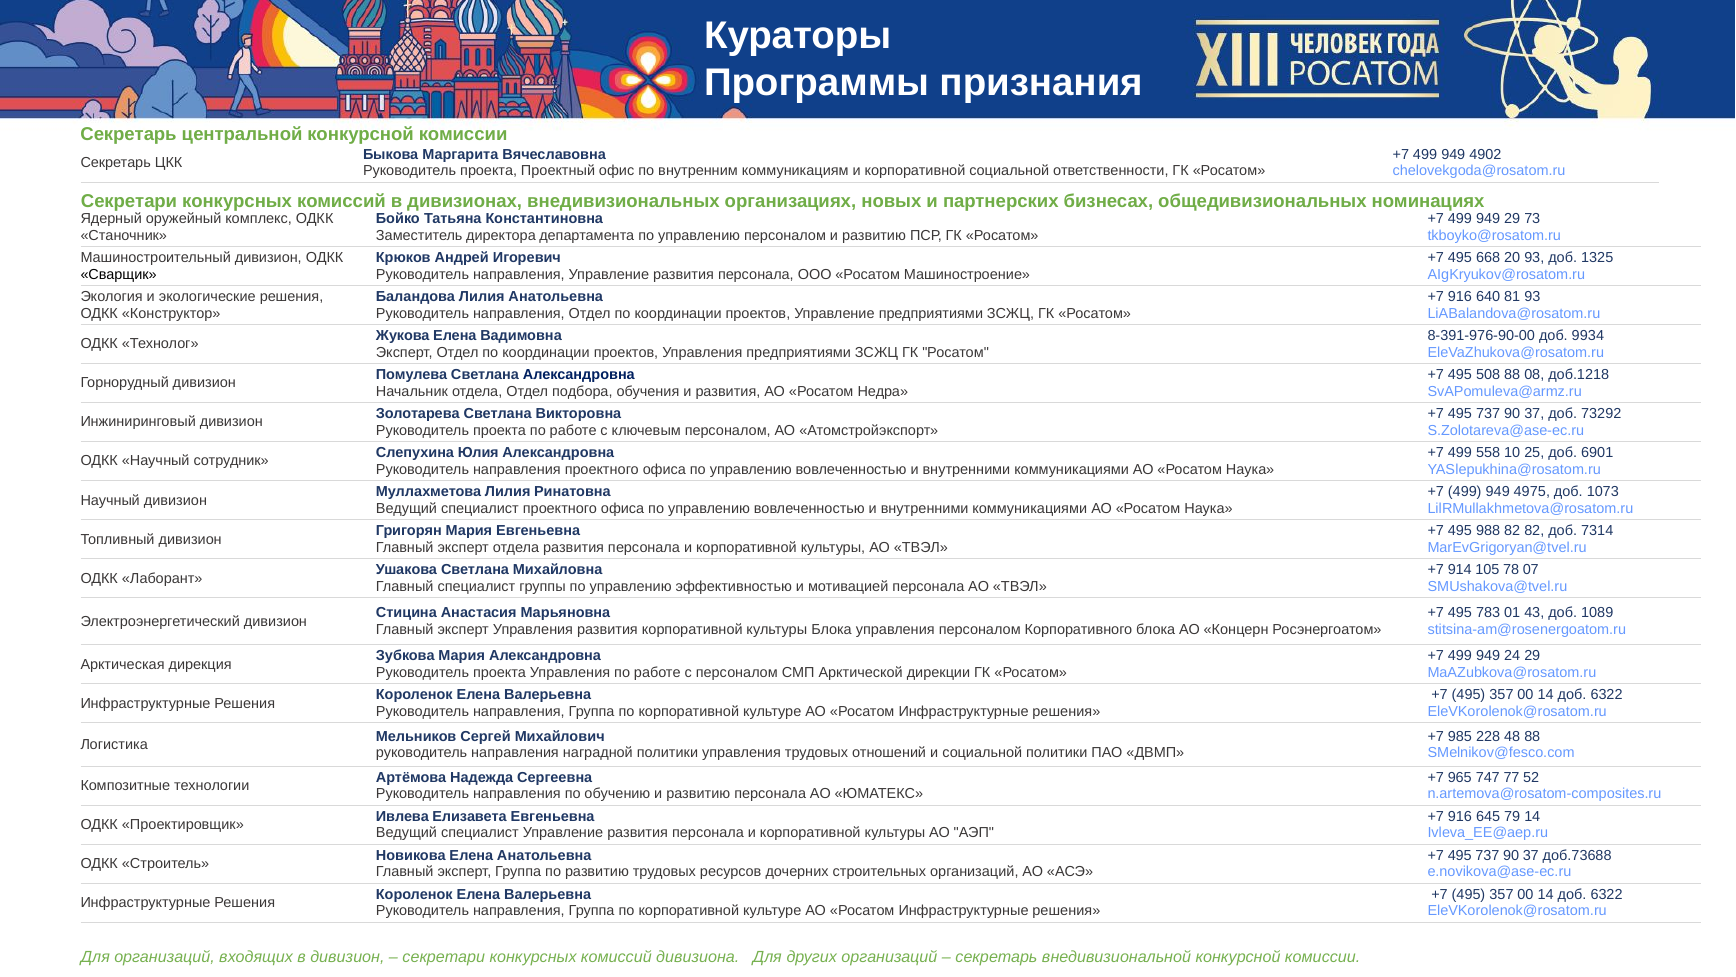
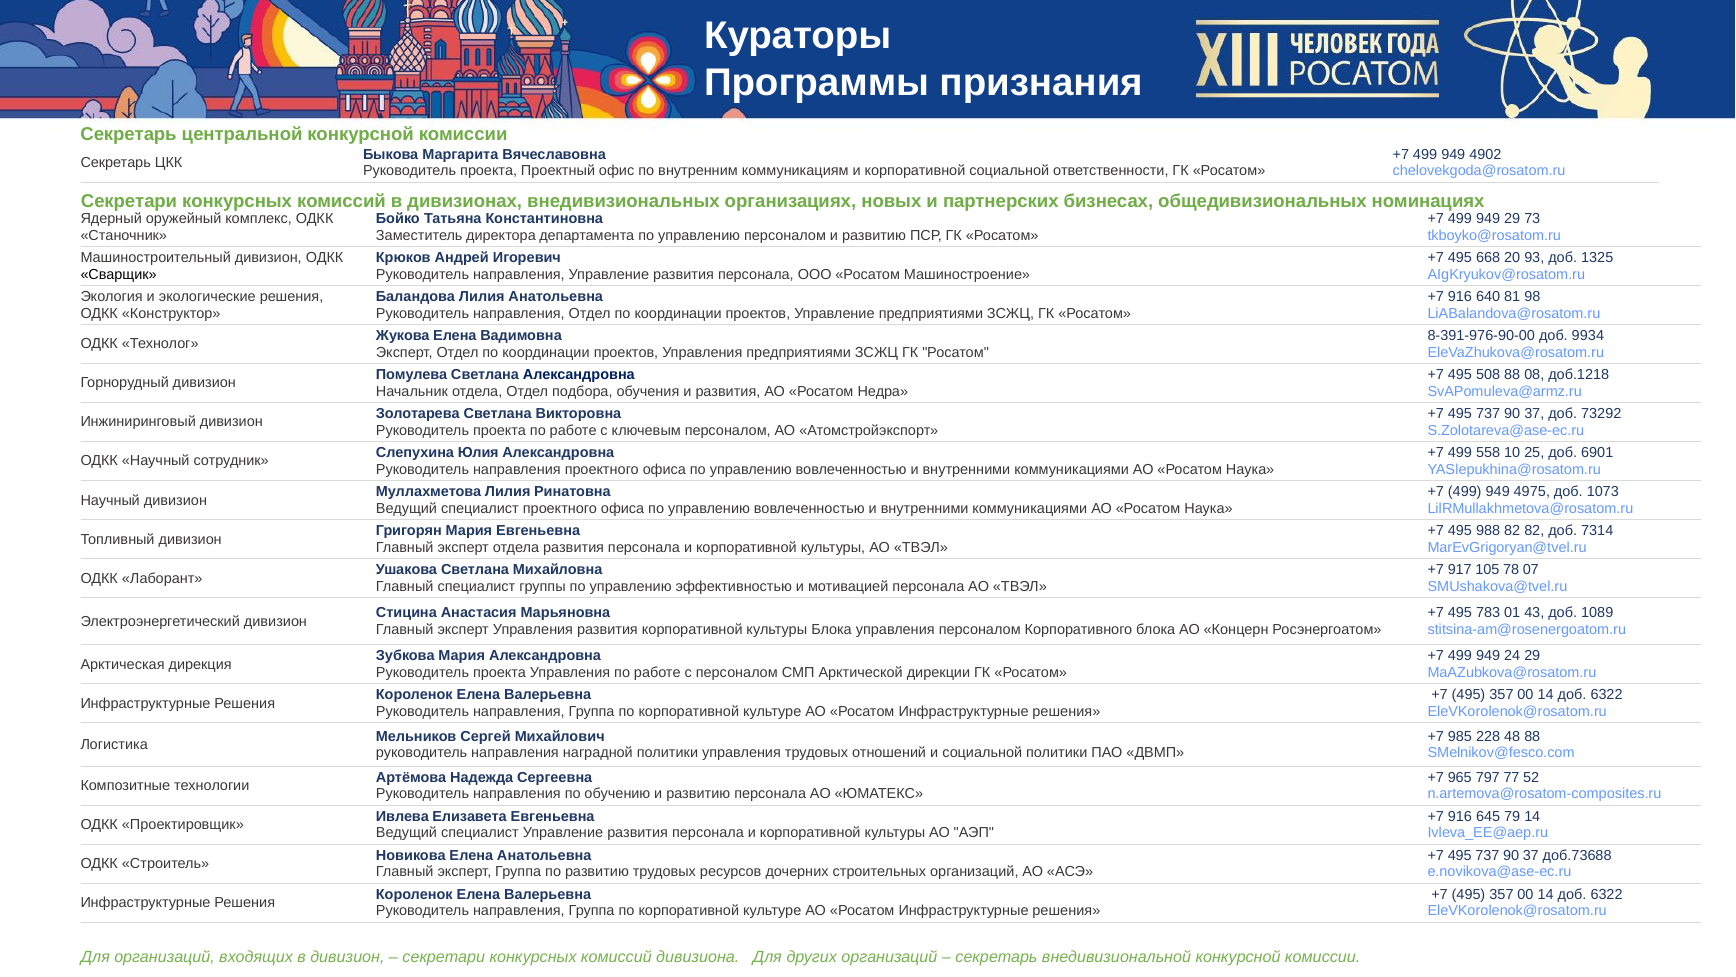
81 93: 93 -> 98
914: 914 -> 917
747: 747 -> 797
